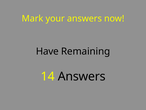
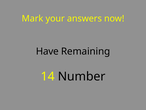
14 Answers: Answers -> Number
